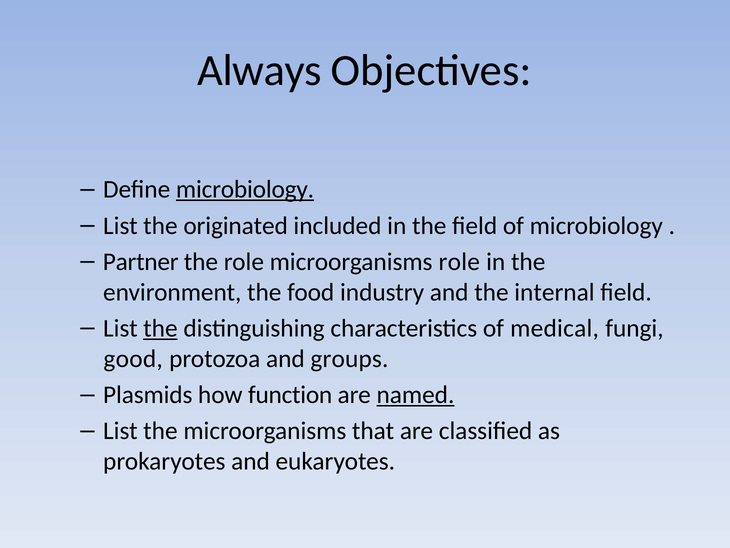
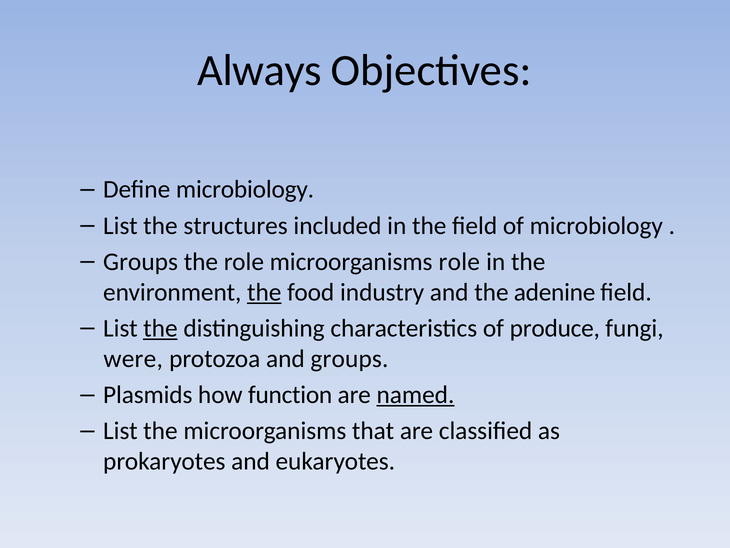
microbiology at (245, 189) underline: present -> none
originated: originated -> structures
Partner at (141, 262): Partner -> Groups
the at (264, 292) underline: none -> present
internal: internal -> adenine
medical: medical -> produce
good: good -> were
